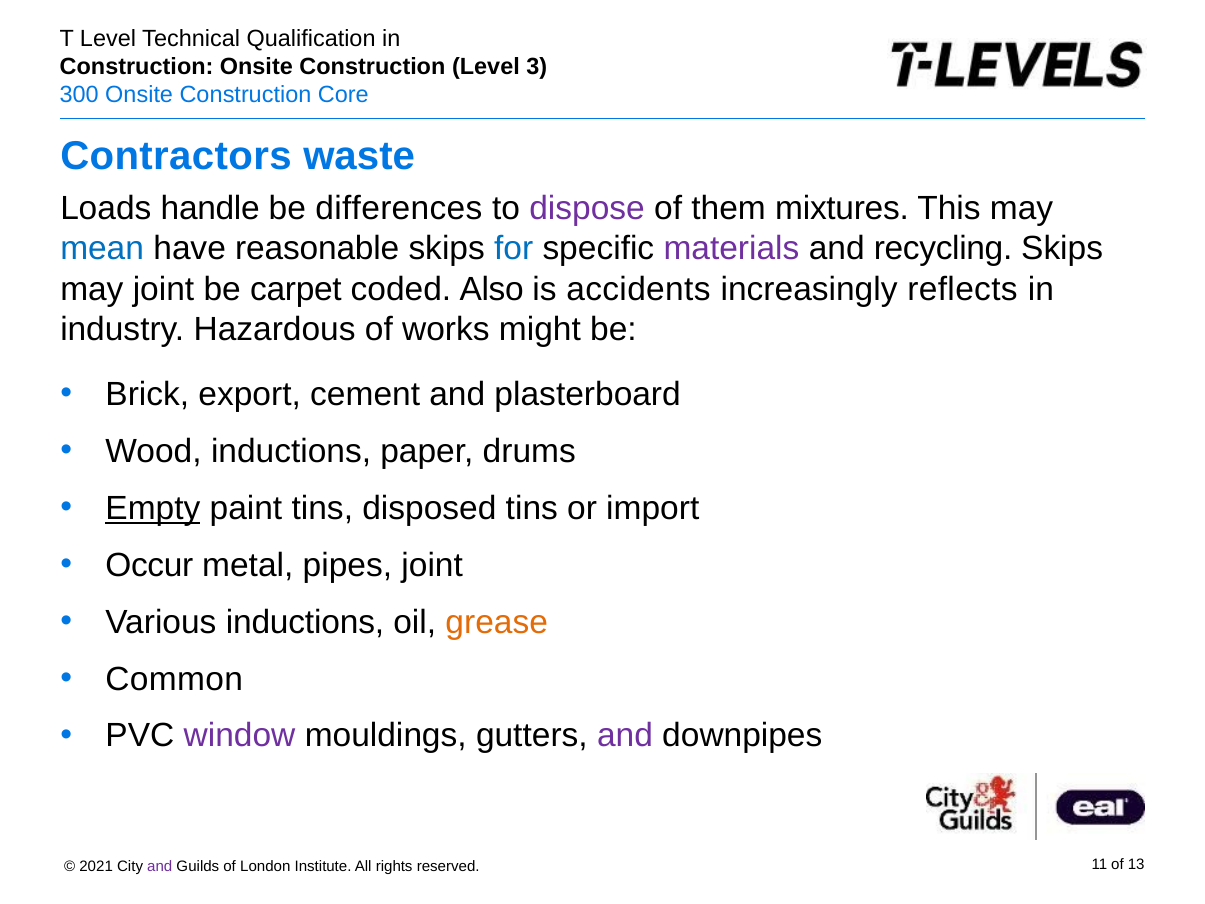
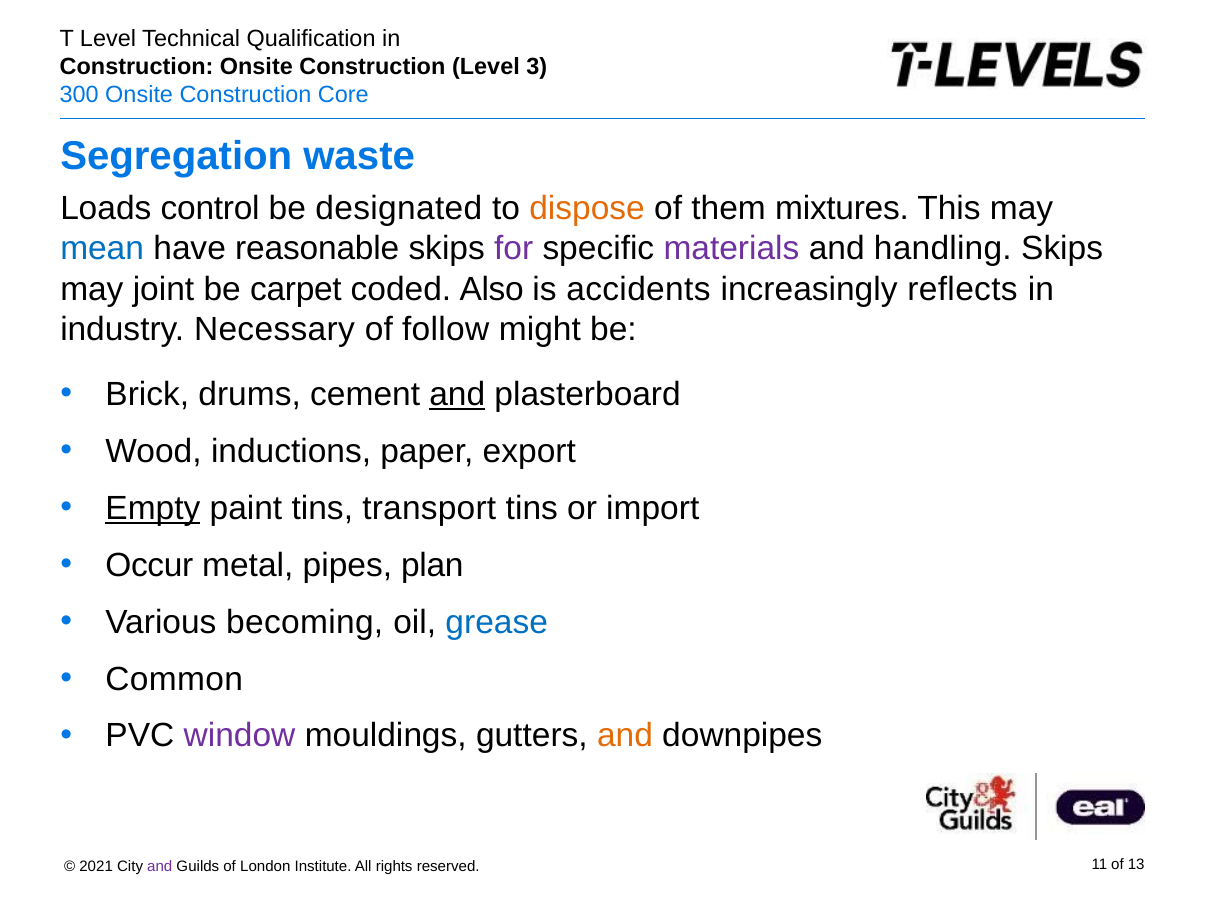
Contractors: Contractors -> Segregation
handle: handle -> control
differences: differences -> designated
dispose colour: purple -> orange
for colour: blue -> purple
recycling: recycling -> handling
Hazardous: Hazardous -> Necessary
works: works -> follow
export: export -> drums
and at (457, 394) underline: none -> present
drums: drums -> export
disposed: disposed -> transport
pipes joint: joint -> plan
Various inductions: inductions -> becoming
grease colour: orange -> blue
and at (625, 736) colour: purple -> orange
